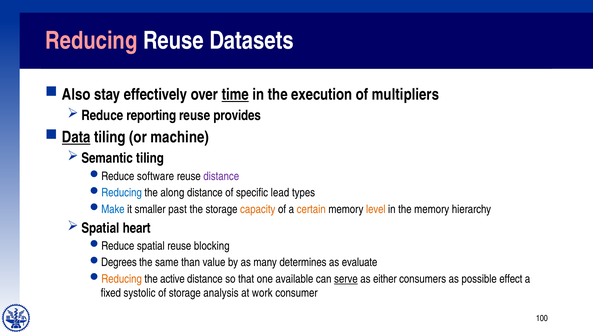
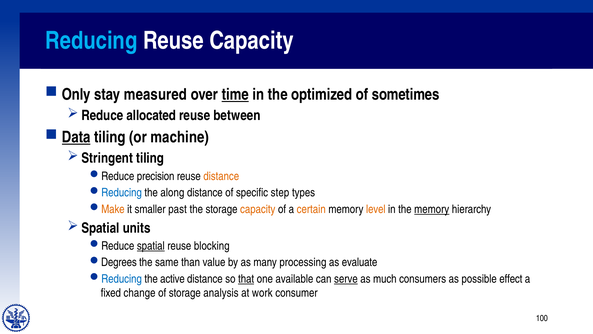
Reducing at (91, 41) colour: pink -> light blue
Reuse Datasets: Datasets -> Capacity
Also: Also -> Only
effectively: effectively -> measured
execution: execution -> optimized
multipliers: multipliers -> sometimes
reporting: reporting -> allocated
provides: provides -> between
Semantic: Semantic -> Stringent
software: software -> precision
distance at (221, 176) colour: purple -> orange
lead: lead -> step
Make colour: blue -> orange
memory at (432, 209) underline: none -> present
heart: heart -> units
spatial at (151, 246) underline: none -> present
determines: determines -> processing
Reducing at (122, 279) colour: orange -> blue
that underline: none -> present
either: either -> much
systolic: systolic -> change
